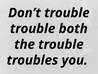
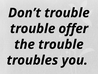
both: both -> offer
